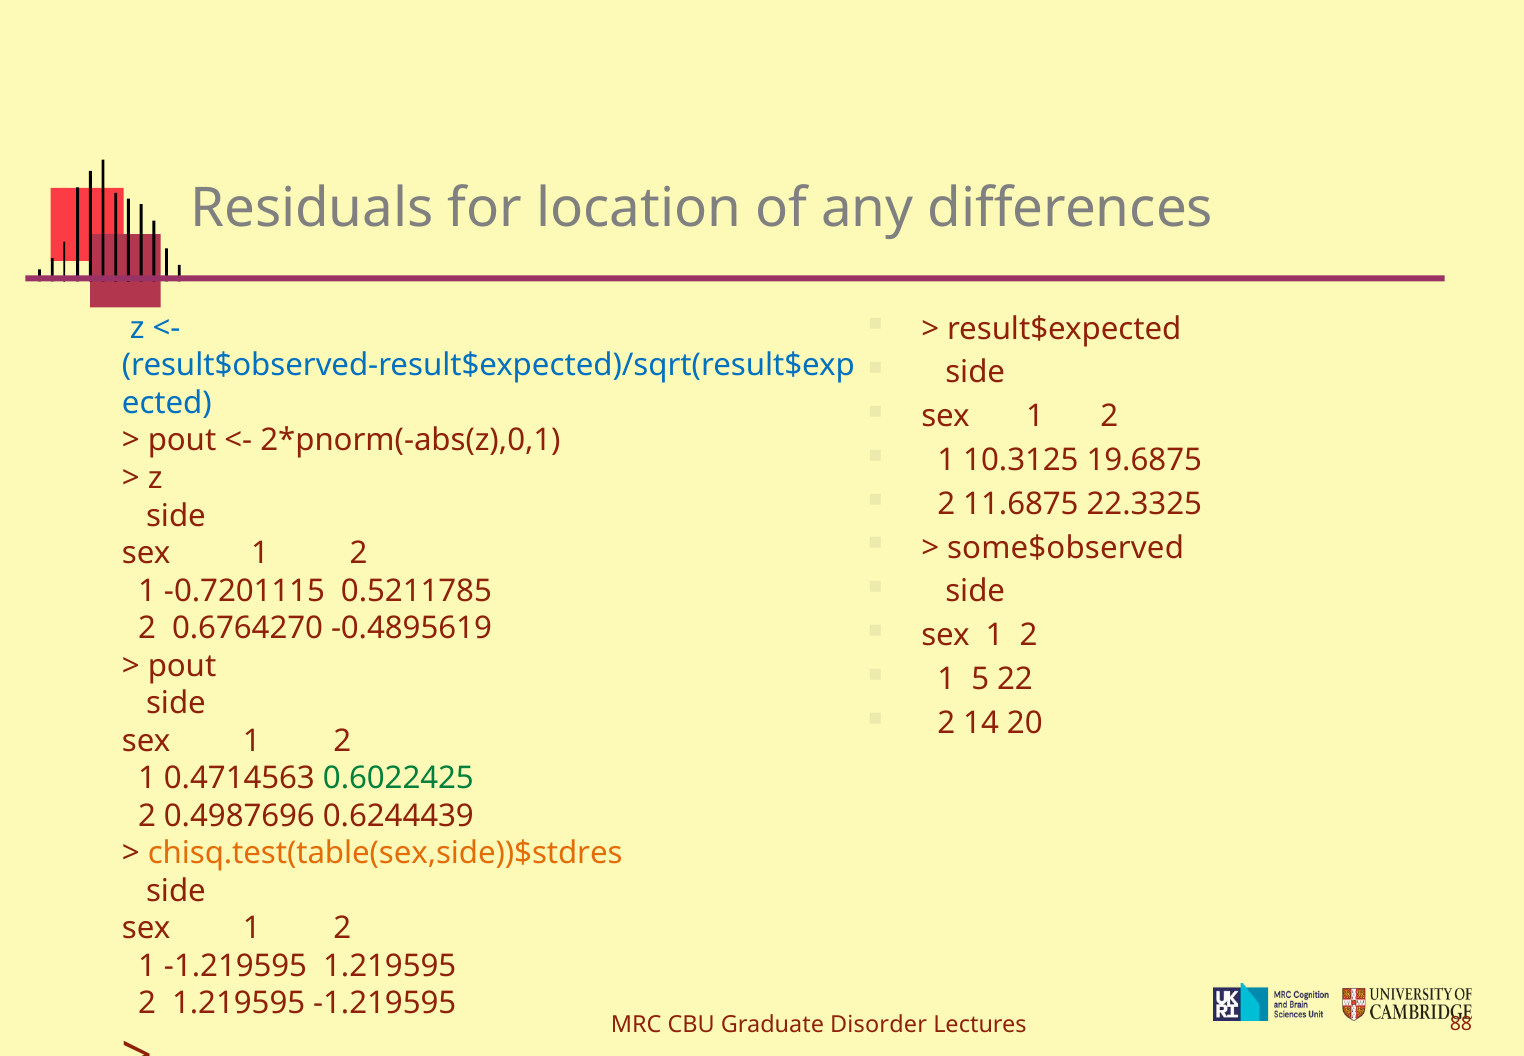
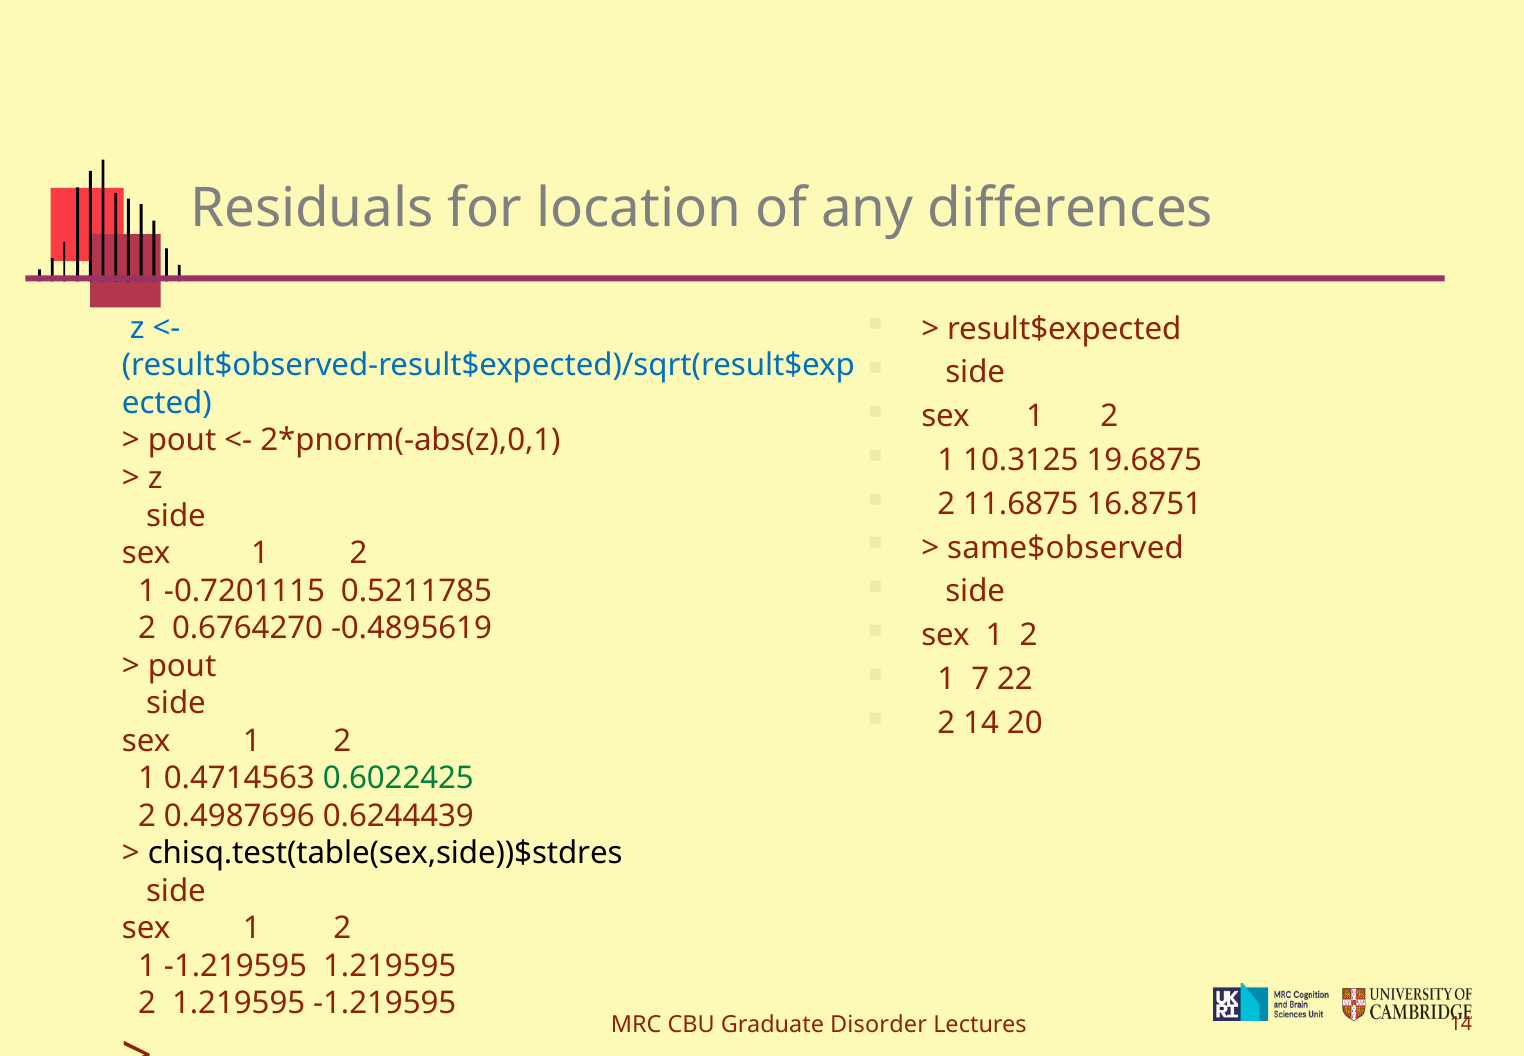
22.3325: 22.3325 -> 16.8751
some$observed: some$observed -> same$observed
5: 5 -> 7
chisq.test(table(sex,side))$stdres colour: orange -> black
Lectures 88: 88 -> 14
